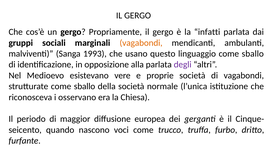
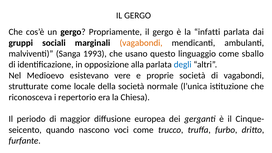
degli colour: purple -> blue
strutturate come sballo: sballo -> locale
osservano: osservano -> repertorio
